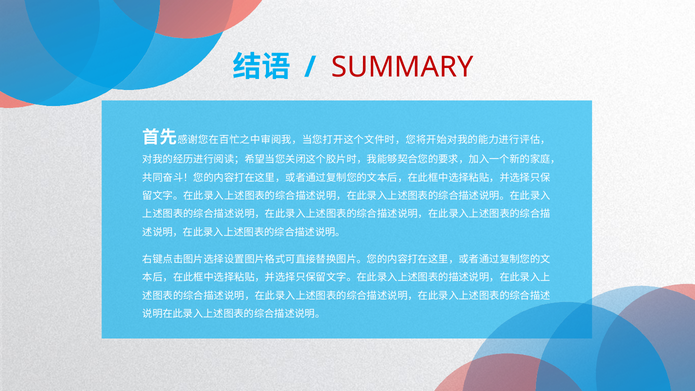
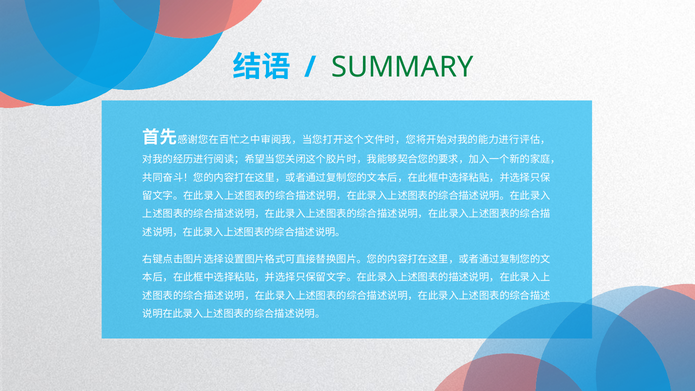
SUMMARY colour: red -> green
